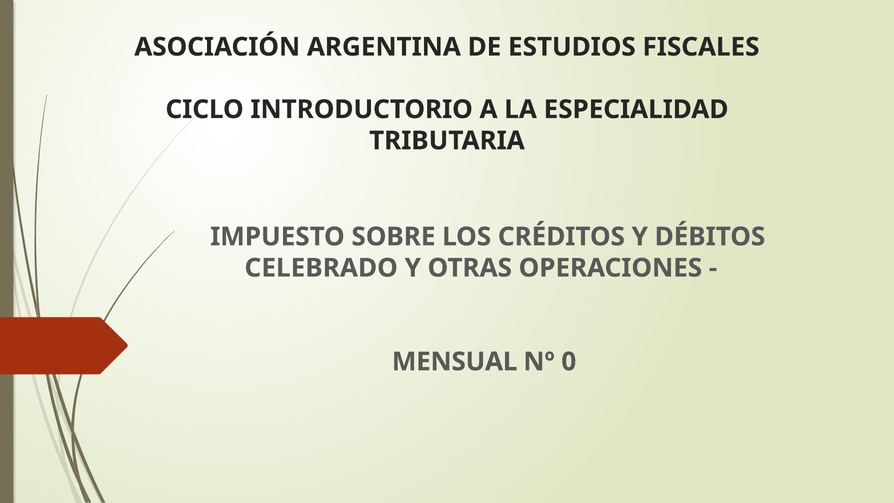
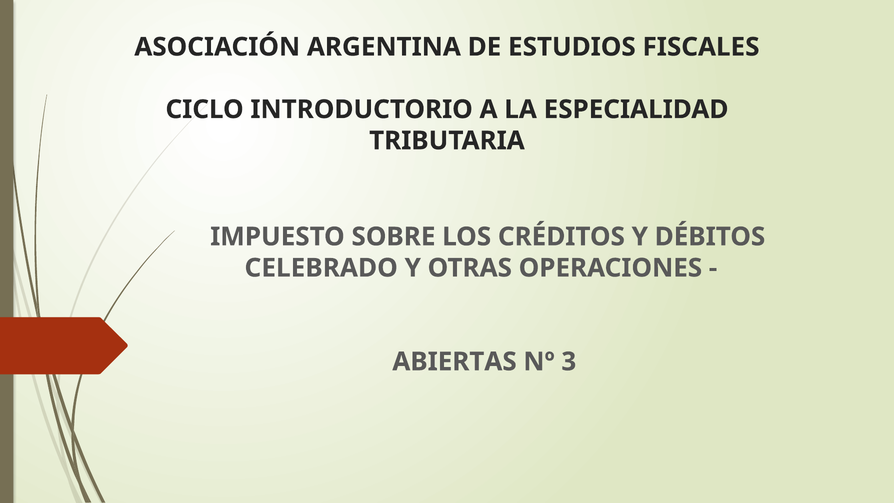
MENSUAL: MENSUAL -> ABIERTAS
0: 0 -> 3
